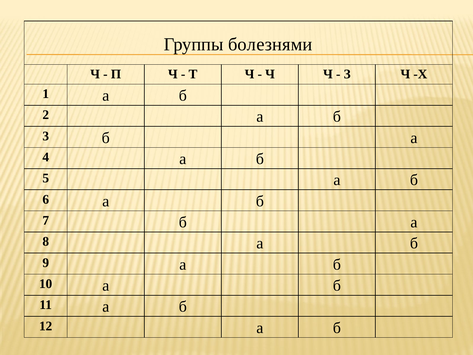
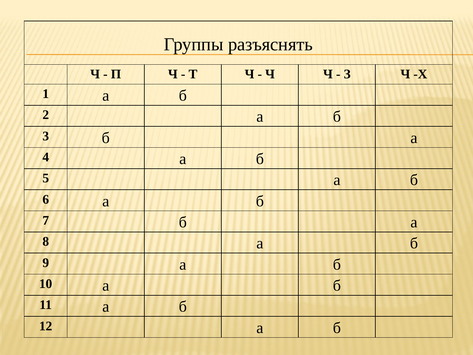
болезнями: болезнями -> разъяснять
